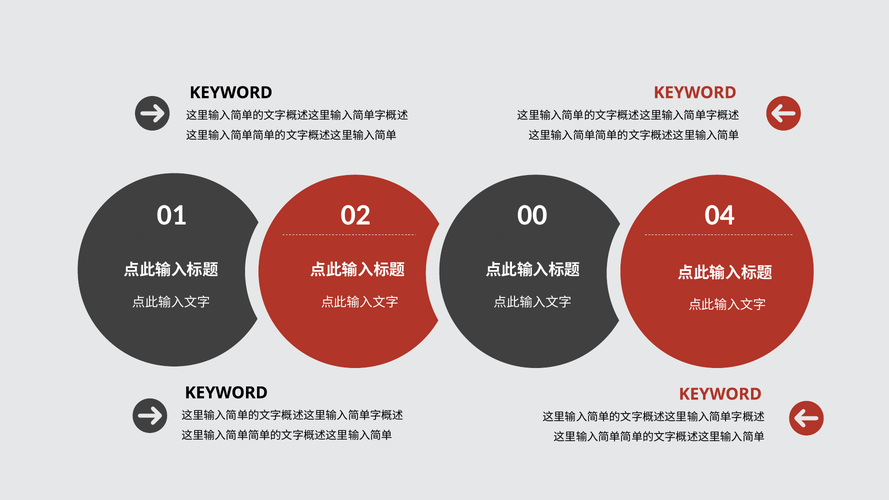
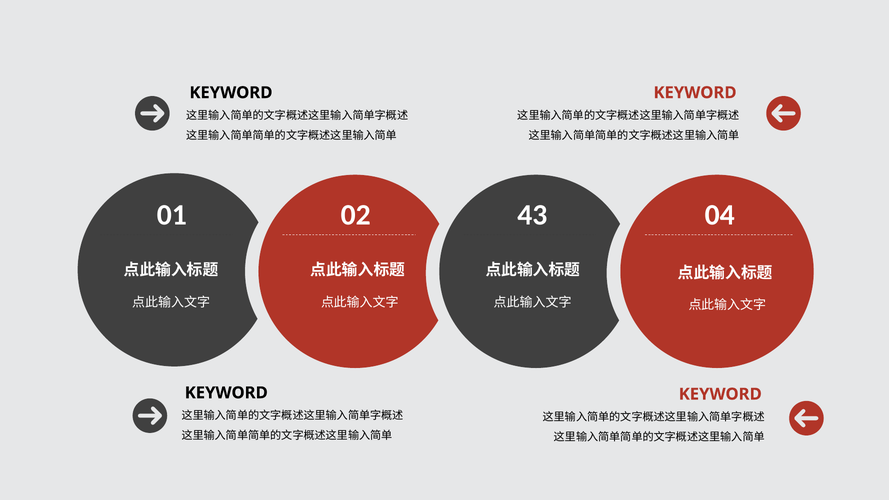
00: 00 -> 43
